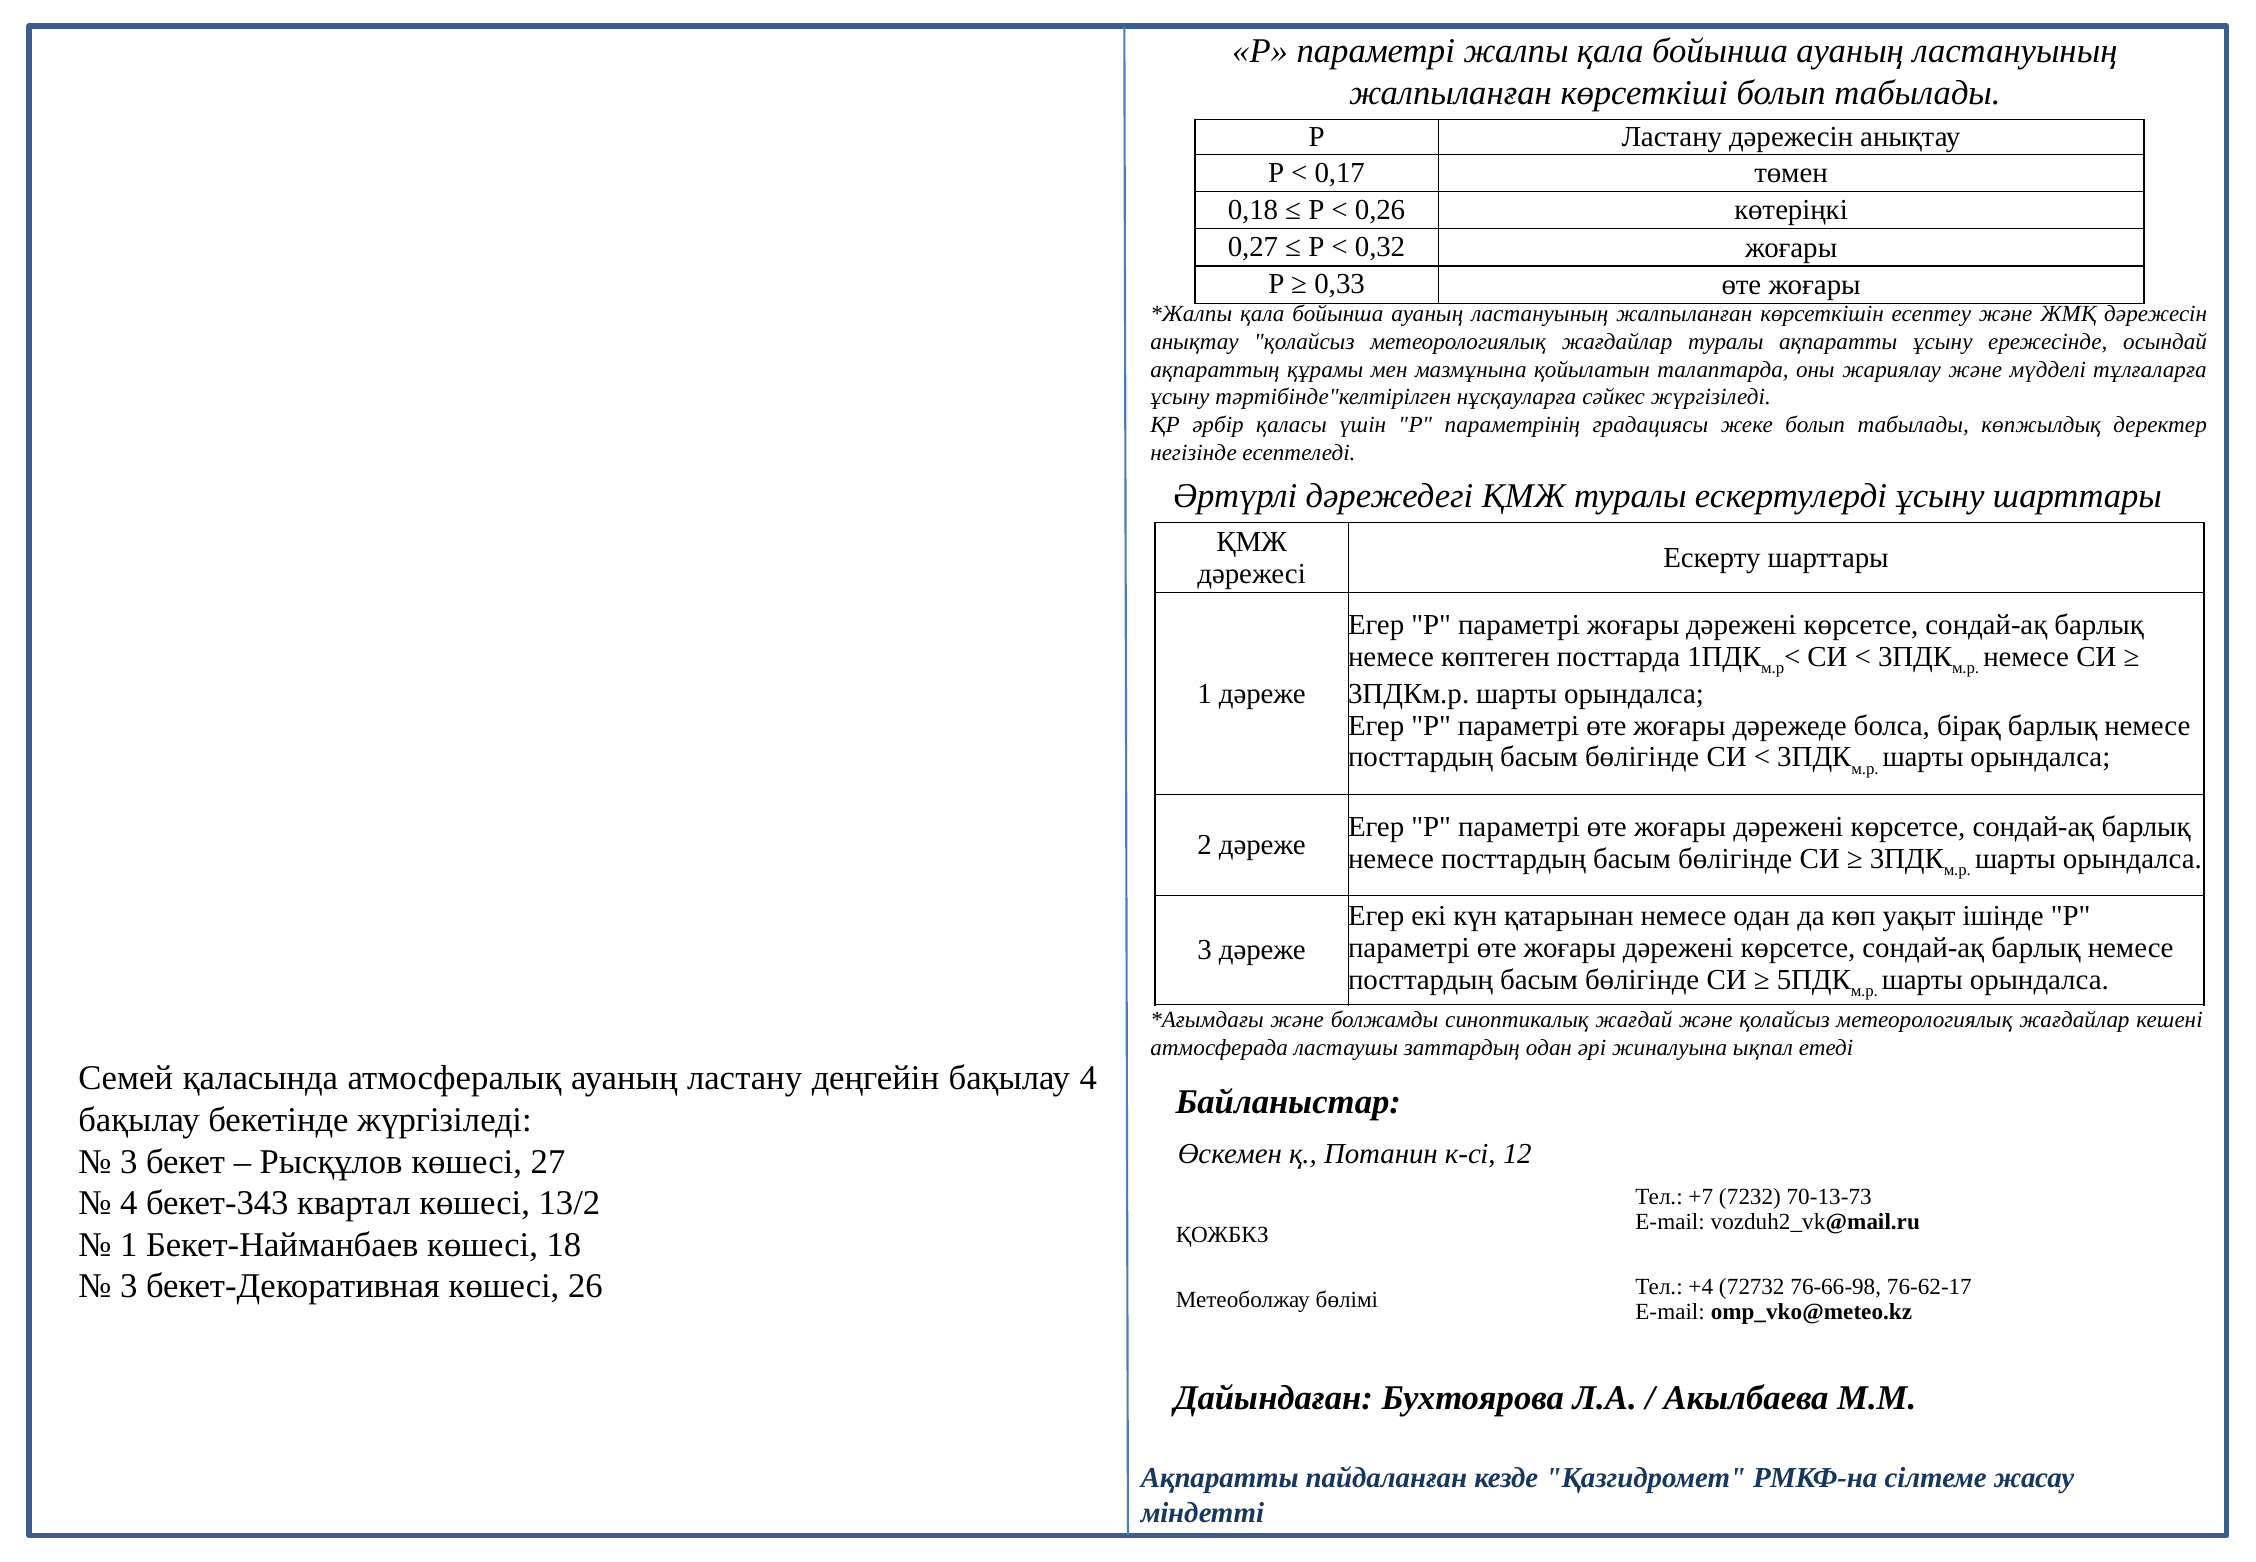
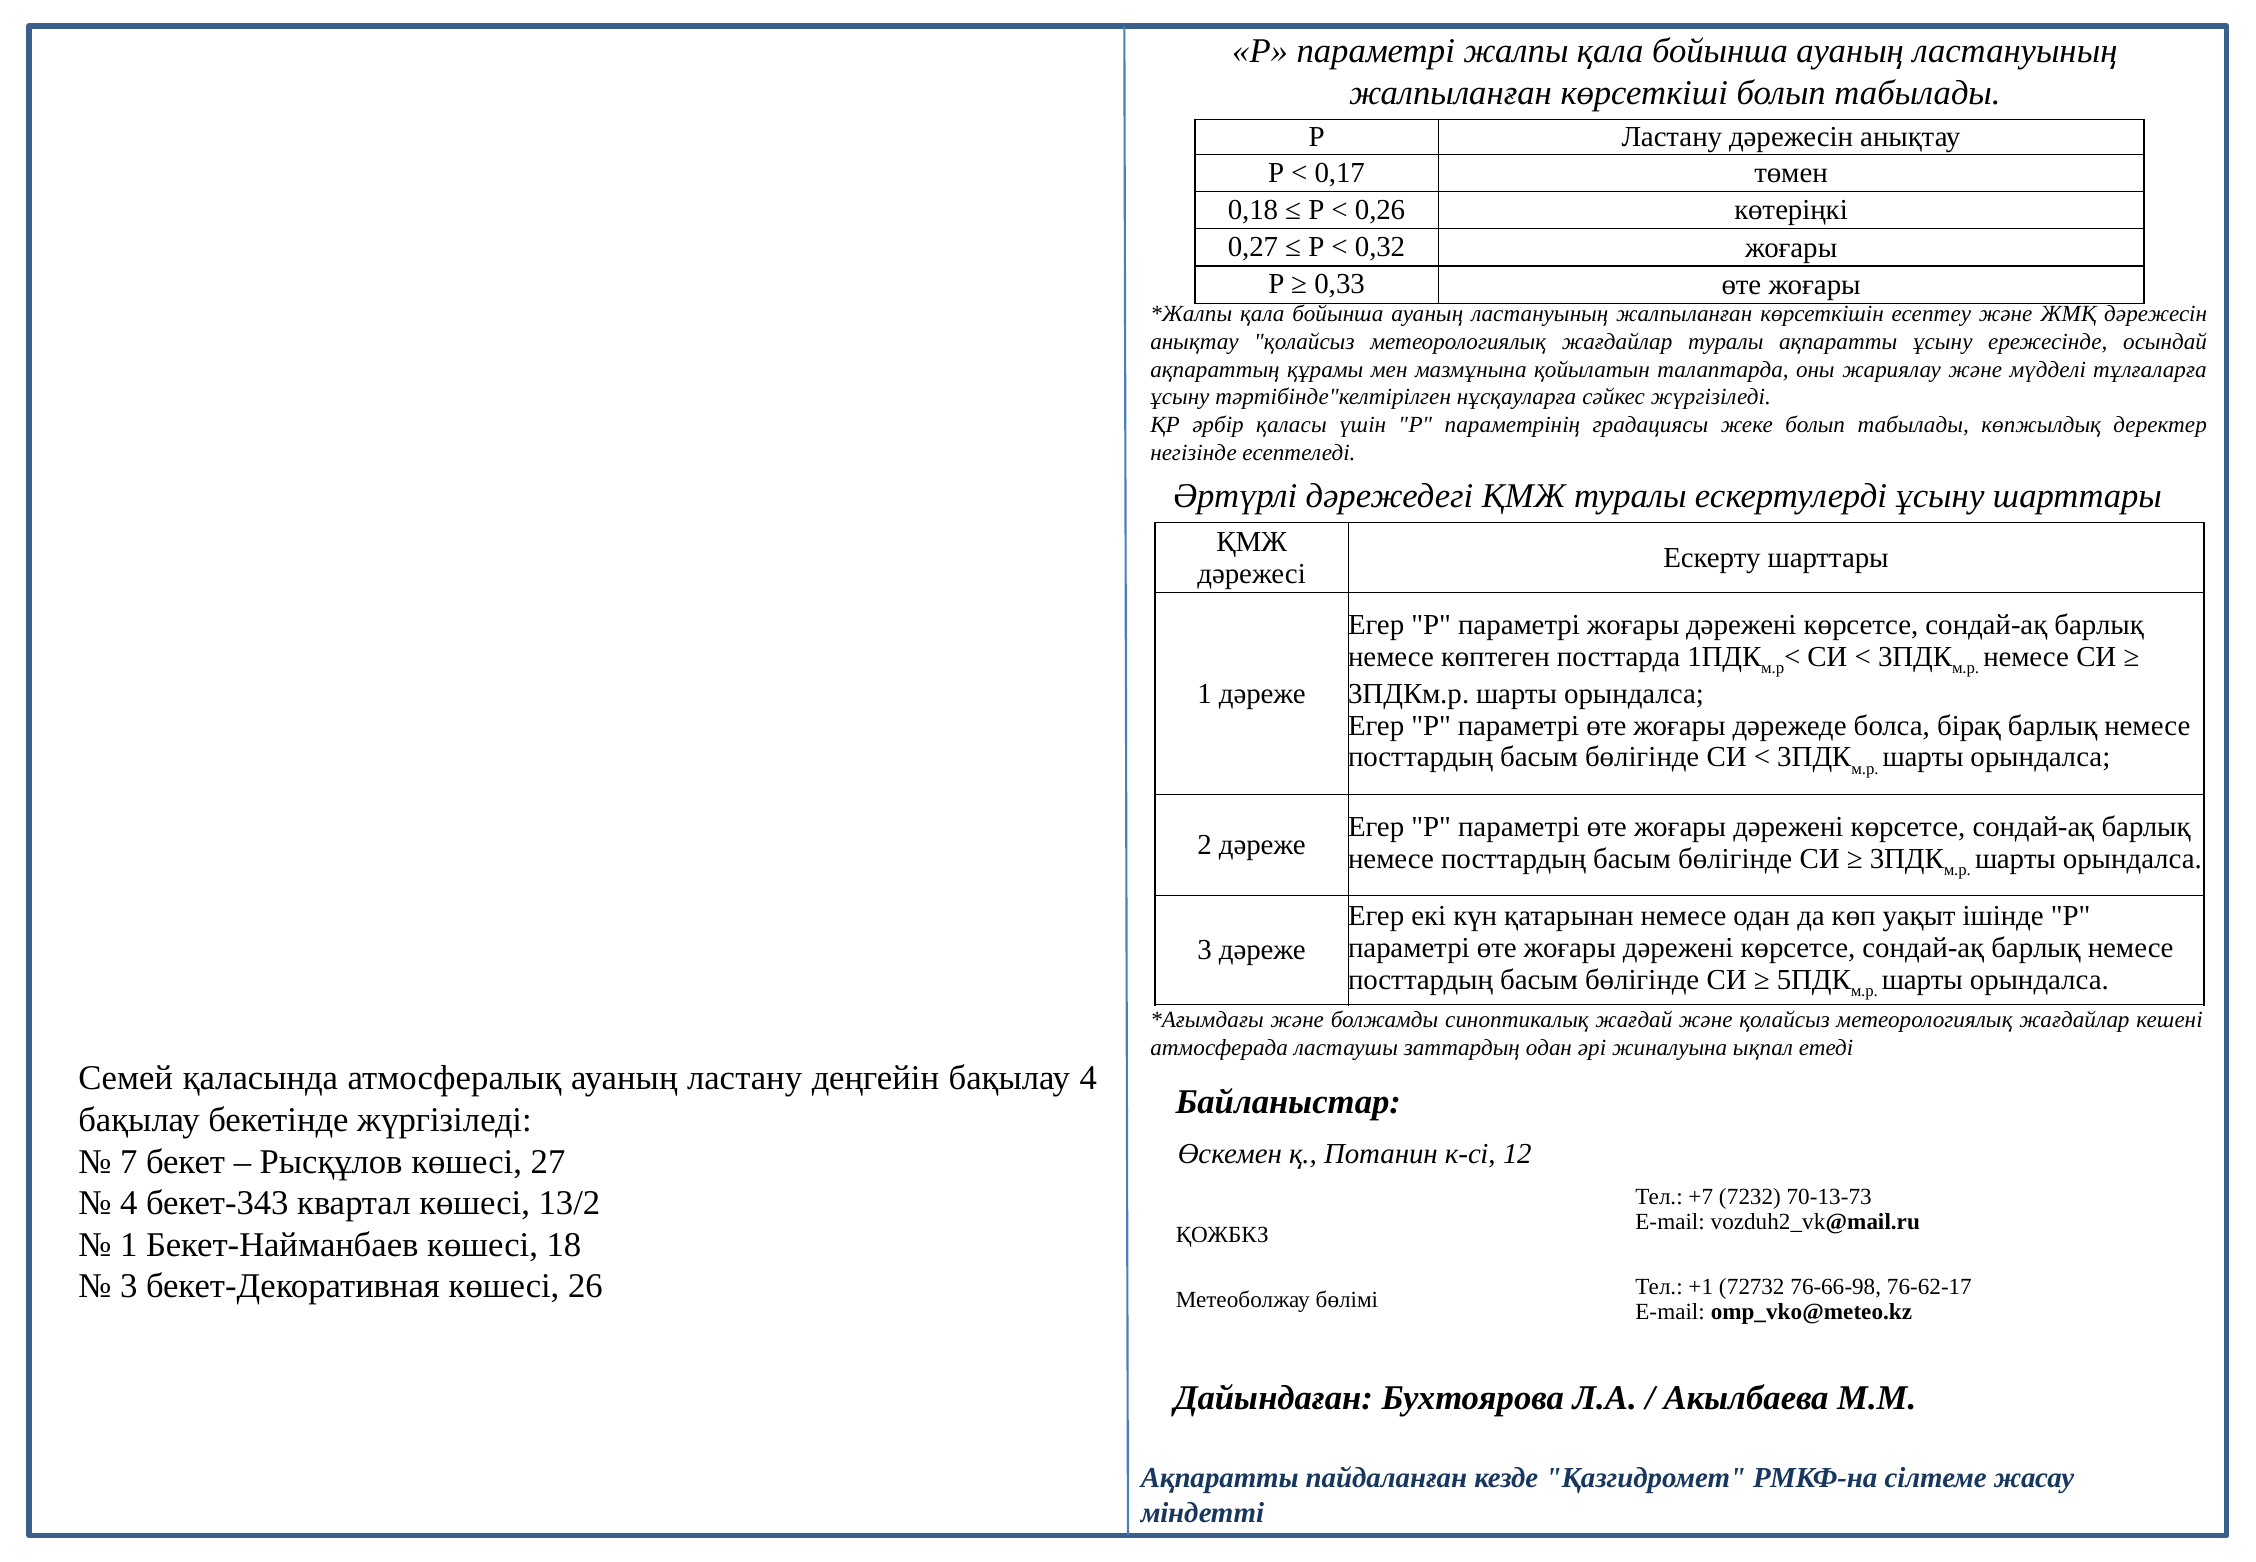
3 at (129, 1161): 3 -> 7
+4: +4 -> +1
